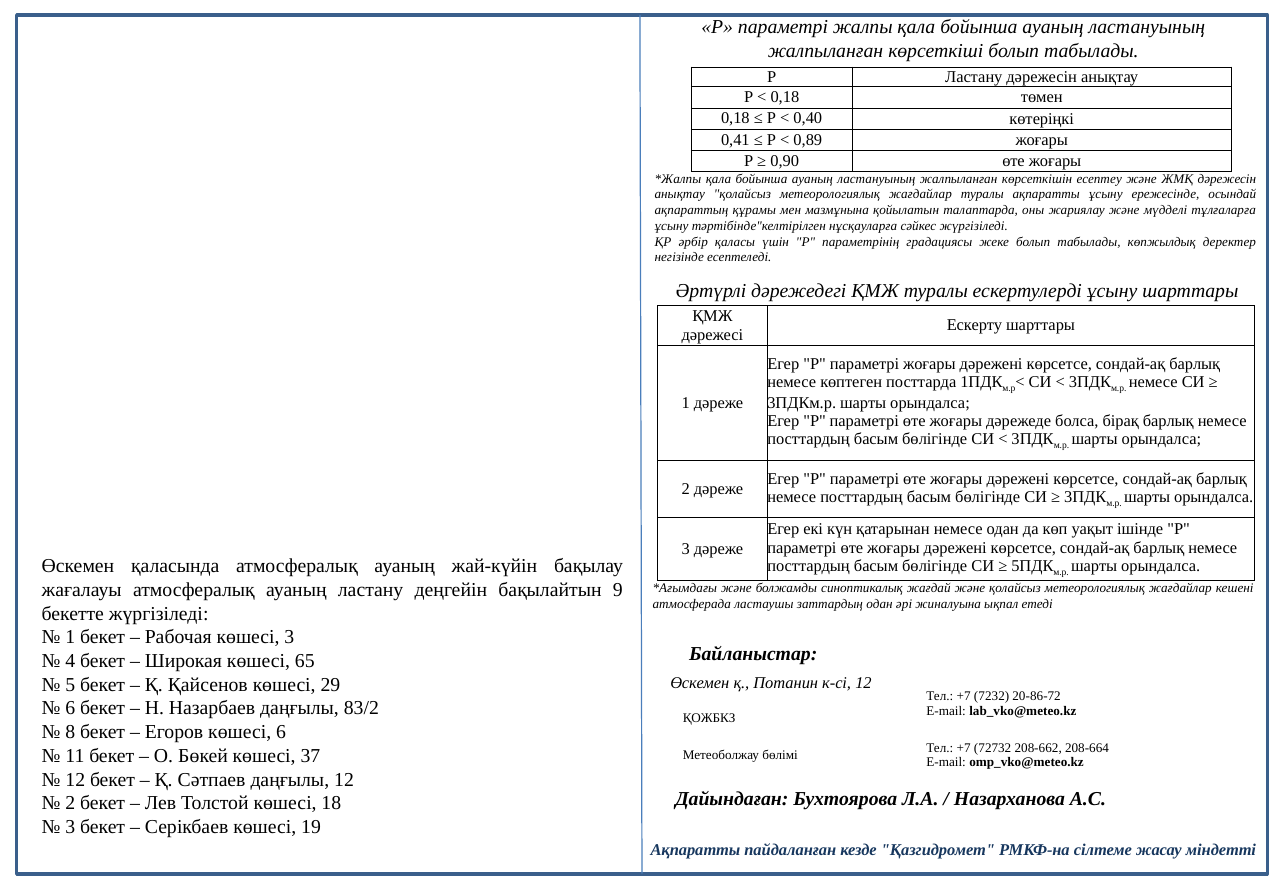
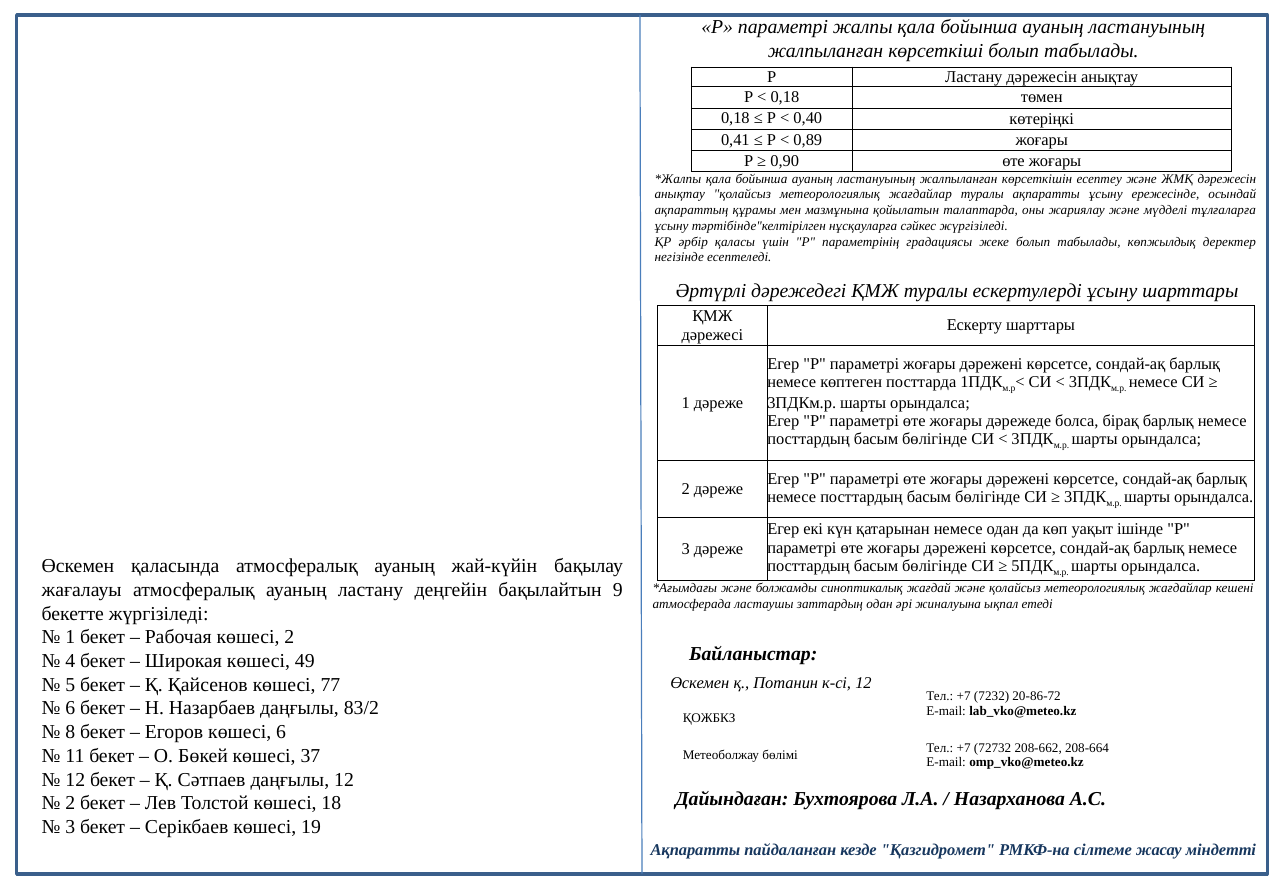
көшесі 3: 3 -> 2
65: 65 -> 49
29: 29 -> 77
